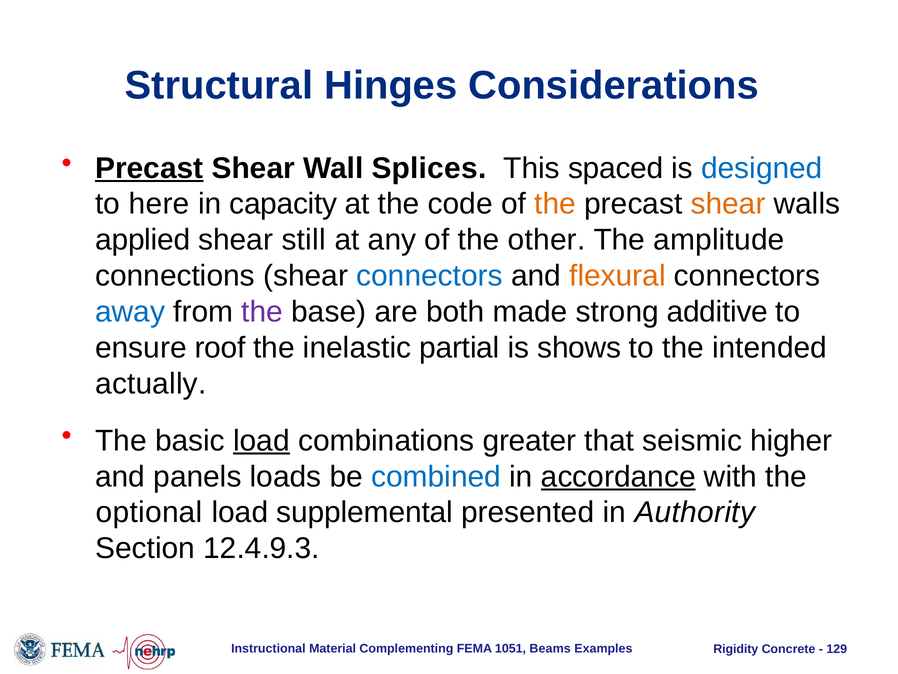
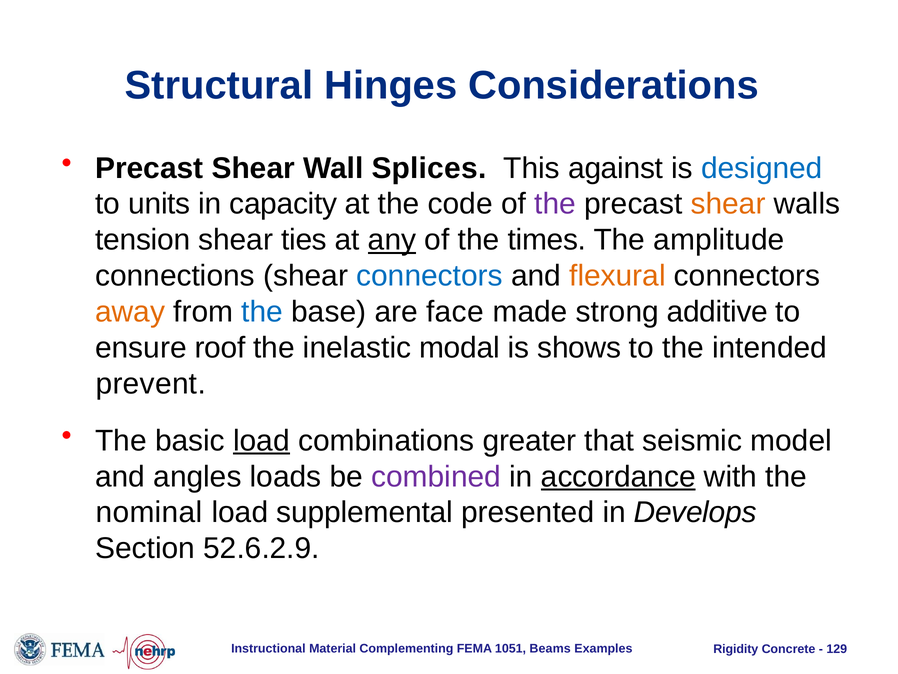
Precast at (149, 168) underline: present -> none
spaced: spaced -> against
here: here -> units
the at (555, 204) colour: orange -> purple
applied: applied -> tension
still: still -> ties
any underline: none -> present
other: other -> times
away colour: blue -> orange
the at (262, 312) colour: purple -> blue
both: both -> face
partial: partial -> modal
actually: actually -> prevent
higher: higher -> model
panels: panels -> angles
combined colour: blue -> purple
optional: optional -> nominal
Authority: Authority -> Develops
12.4.9.3: 12.4.9.3 -> 52.6.2.9
